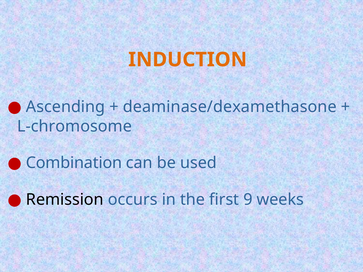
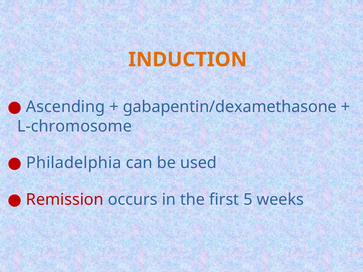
deaminase/dexamethasone: deaminase/dexamethasone -> gabapentin/dexamethasone
Combination: Combination -> Philadelphia
Remission colour: black -> red
9: 9 -> 5
